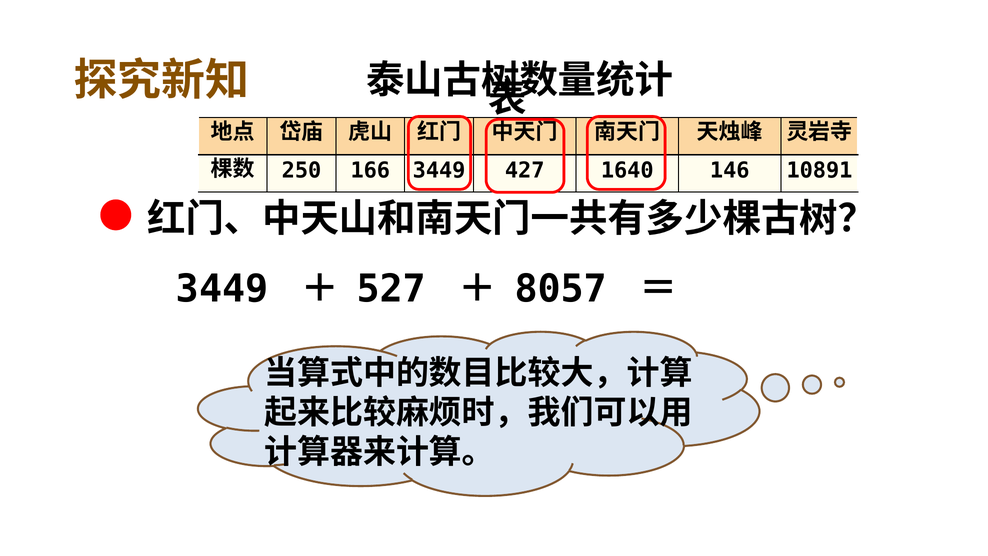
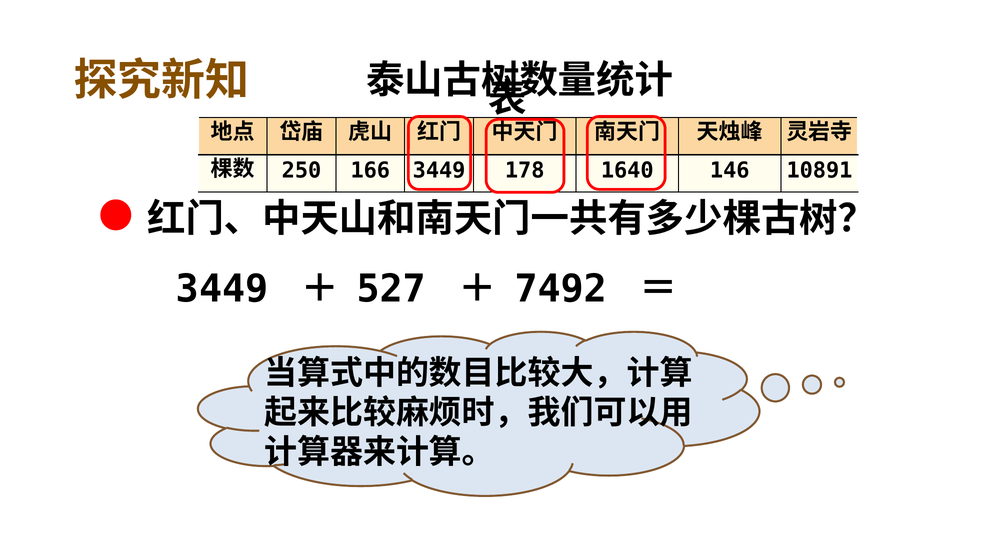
427: 427 -> 178
8057: 8057 -> 7492
